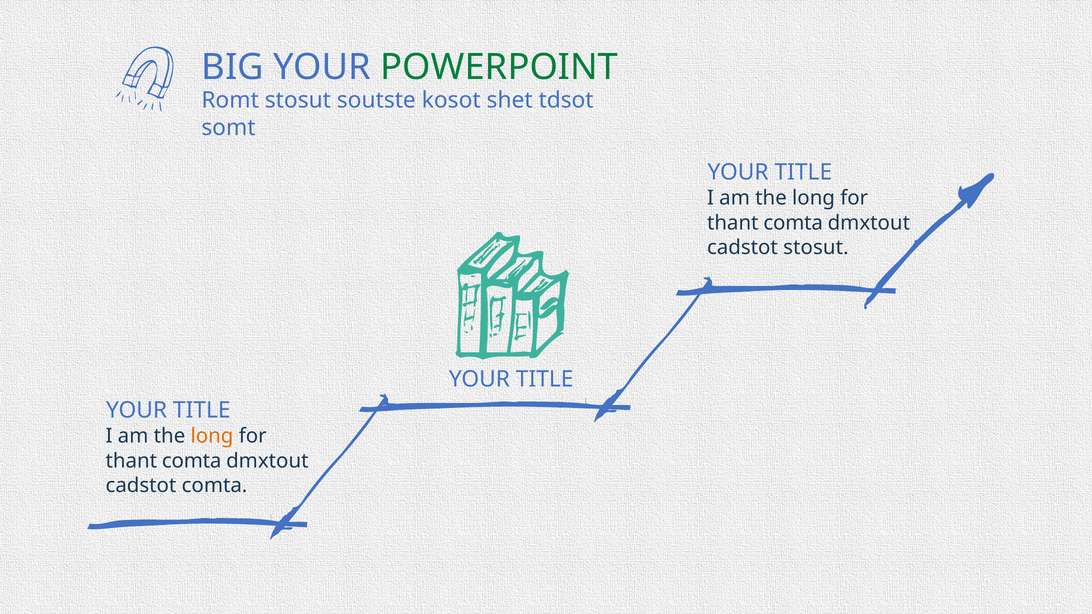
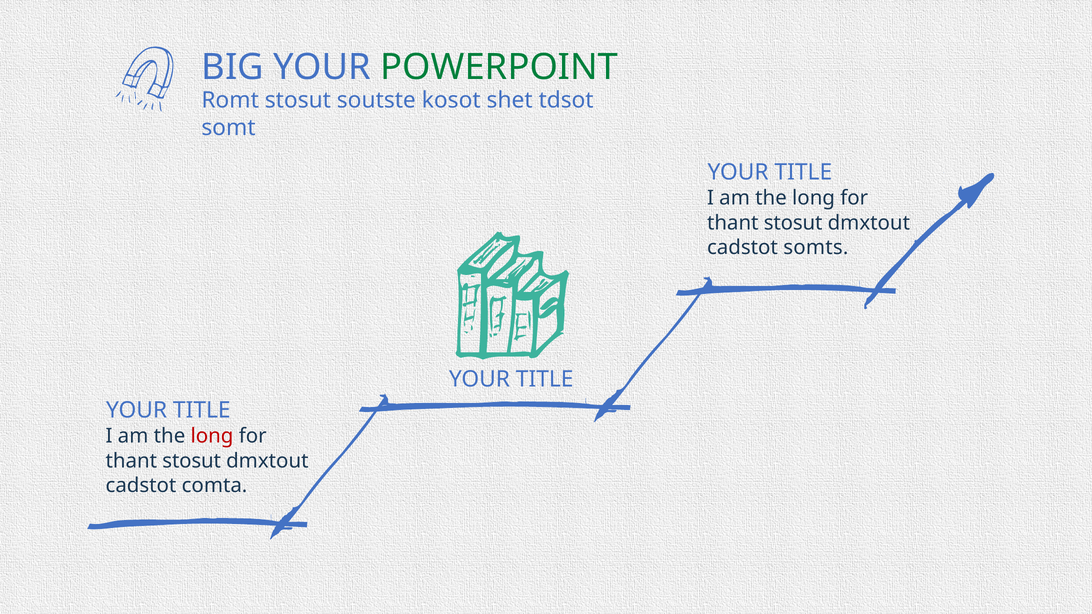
comta at (793, 223): comta -> stosut
cadstot stosut: stosut -> somts
long at (212, 436) colour: orange -> red
comta at (192, 461): comta -> stosut
